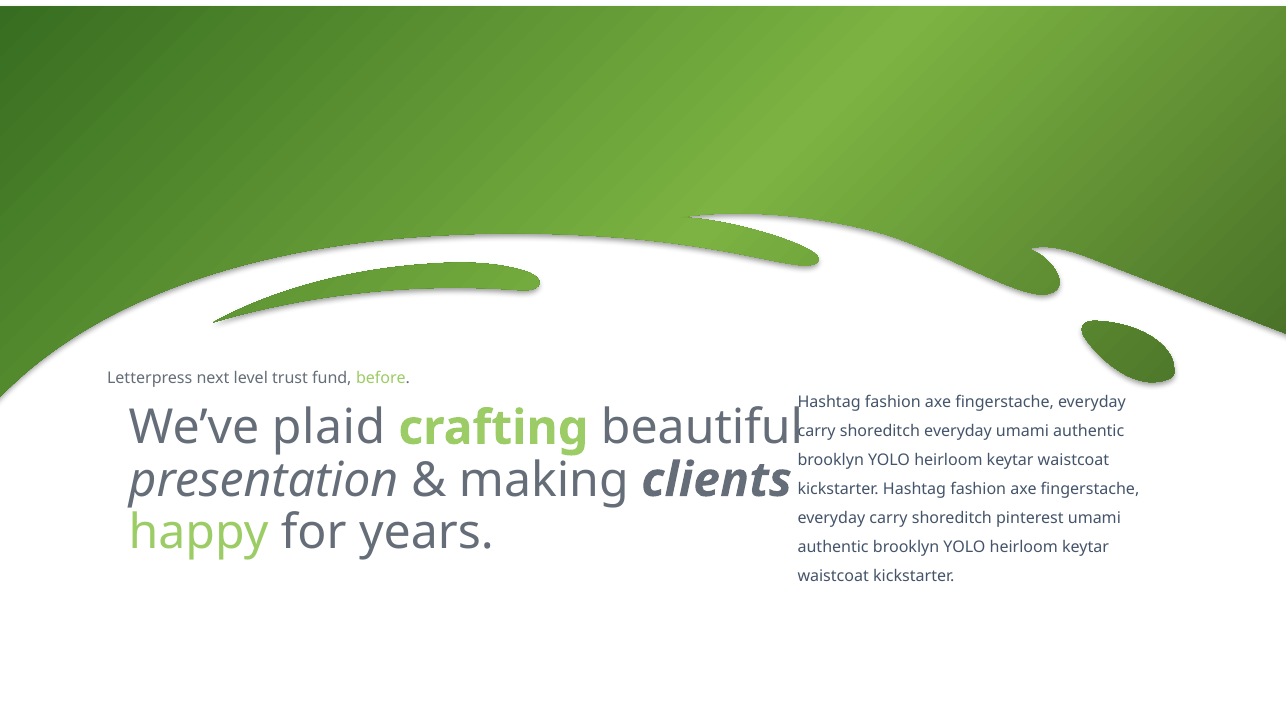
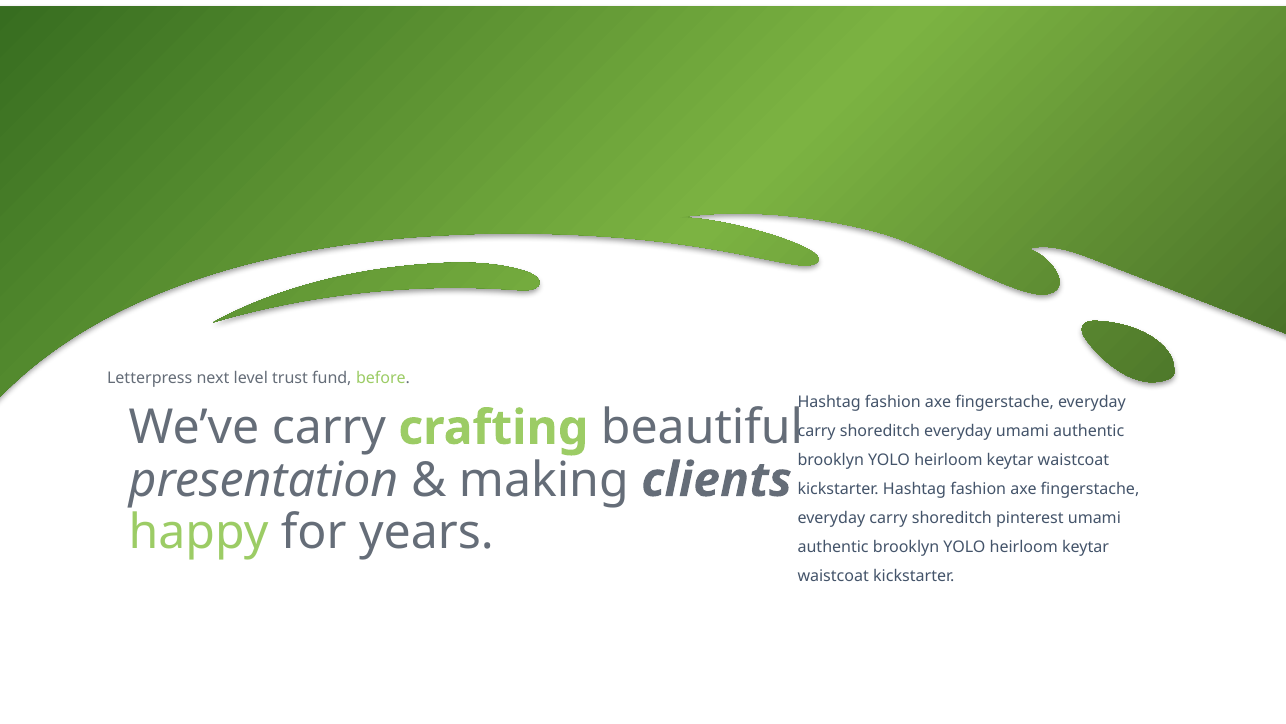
We’ve plaid: plaid -> carry
